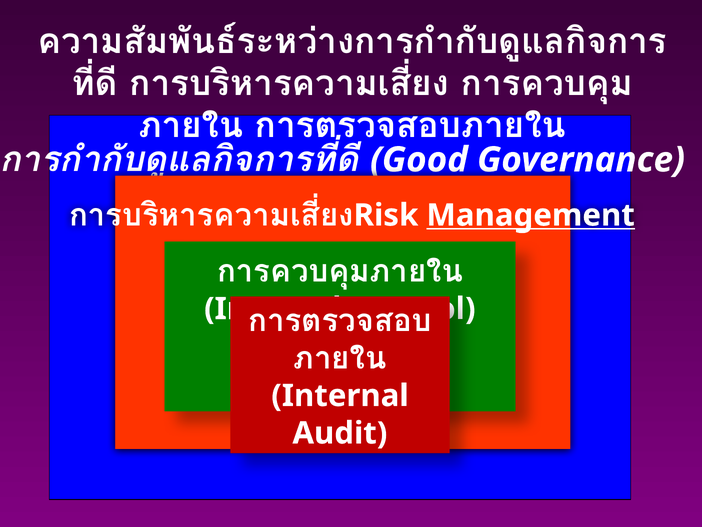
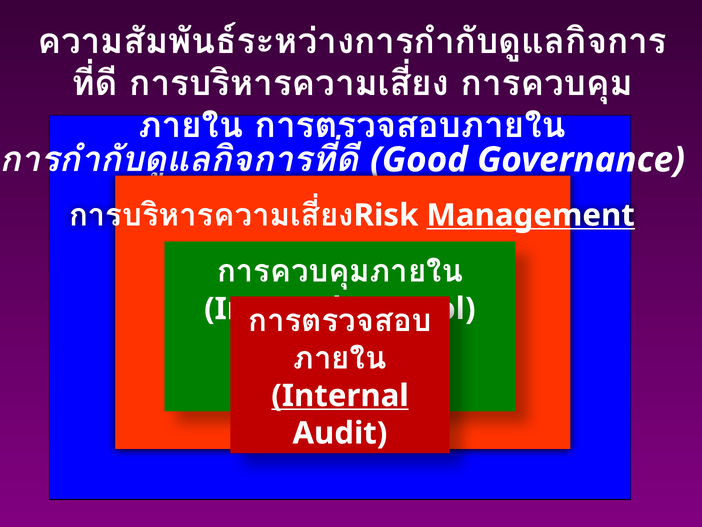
Internal at (340, 395) underline: none -> present
